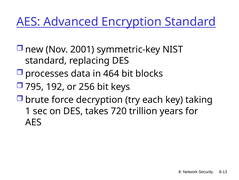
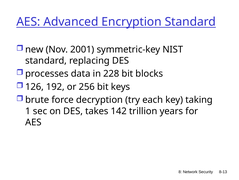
464: 464 -> 228
795: 795 -> 126
720: 720 -> 142
